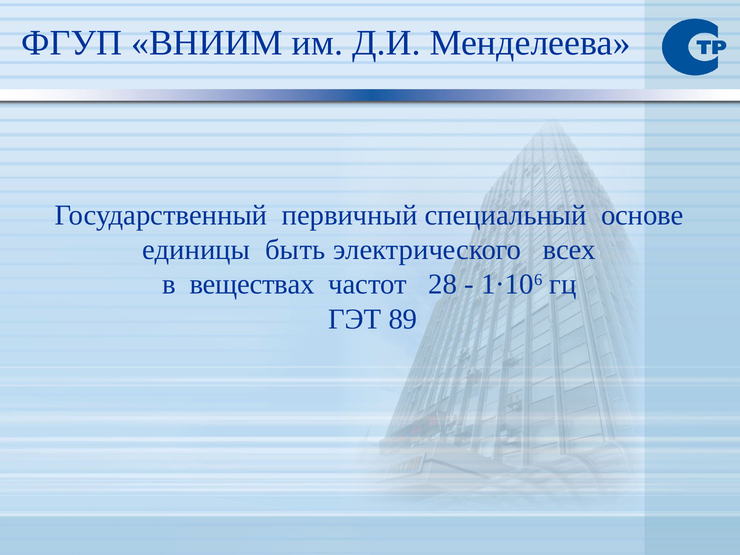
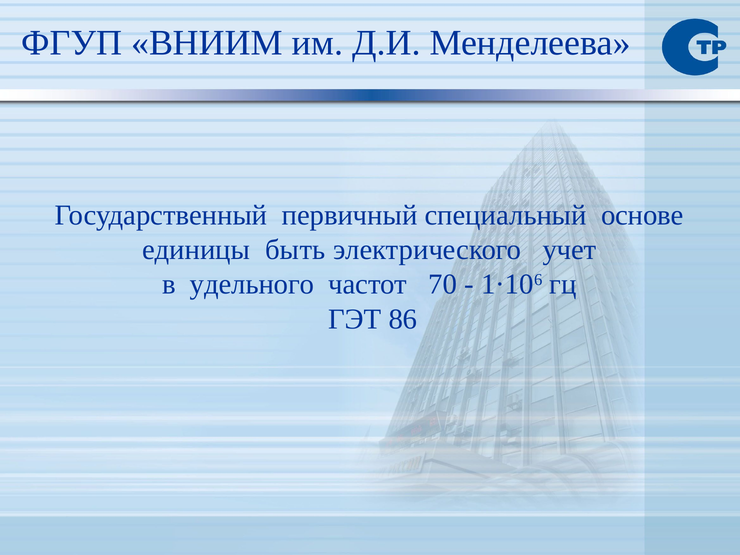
всех: всех -> учет
веществах: веществах -> удельного
28: 28 -> 70
89: 89 -> 86
